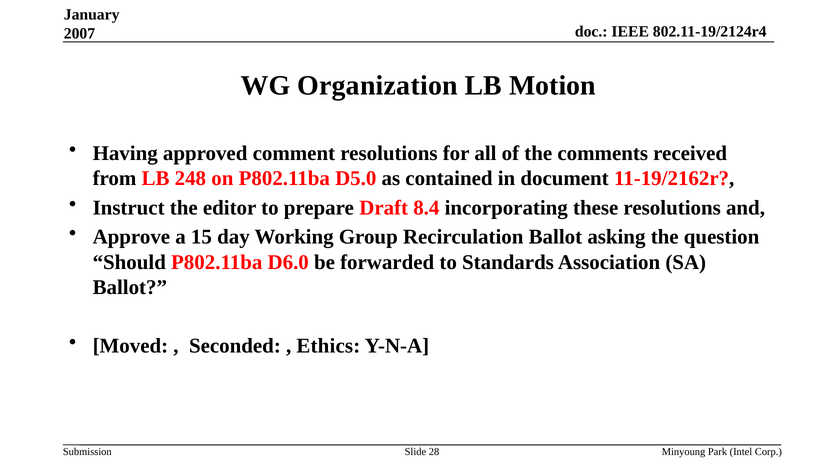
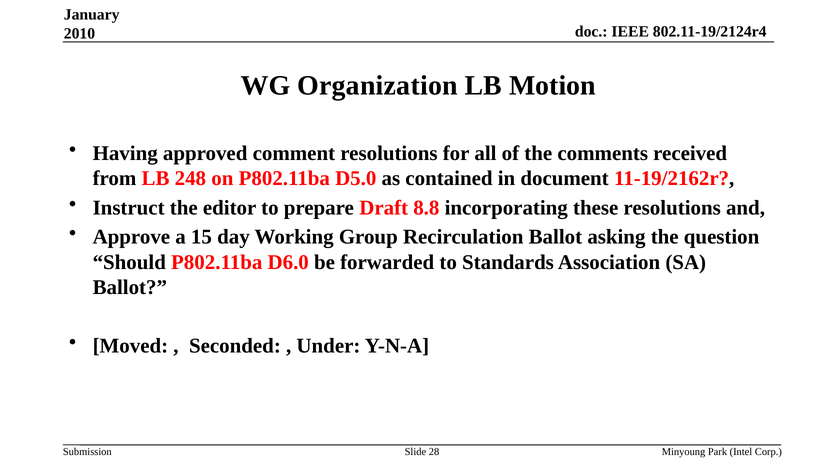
2007: 2007 -> 2010
8.4: 8.4 -> 8.8
Ethics: Ethics -> Under
